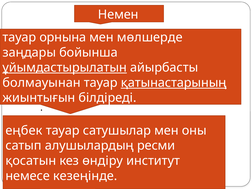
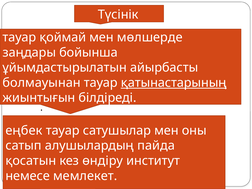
Немен: Немен -> Түсінік
орнына: орнына -> қоймай
ұйымдастырылатын underline: present -> none
ресми: ресми -> пайда
кезеңінде: кезеңінде -> мемлекет
